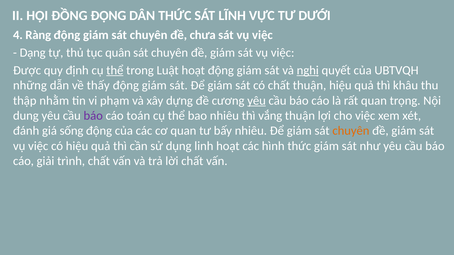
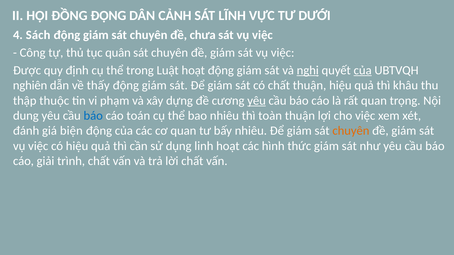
DÂN THỨC: THỨC -> CẢNH
Ràng: Ràng -> Sách
Dạng: Dạng -> Công
thể at (115, 70) underline: present -> none
của at (363, 70) underline: none -> present
những: những -> nghiên
nhằm: nhằm -> thuộc
báo at (93, 116) colour: purple -> blue
vắng: vắng -> toàn
sống: sống -> biện
